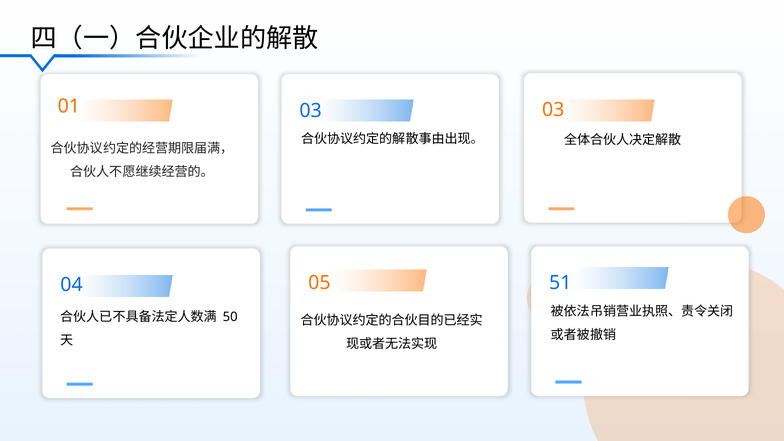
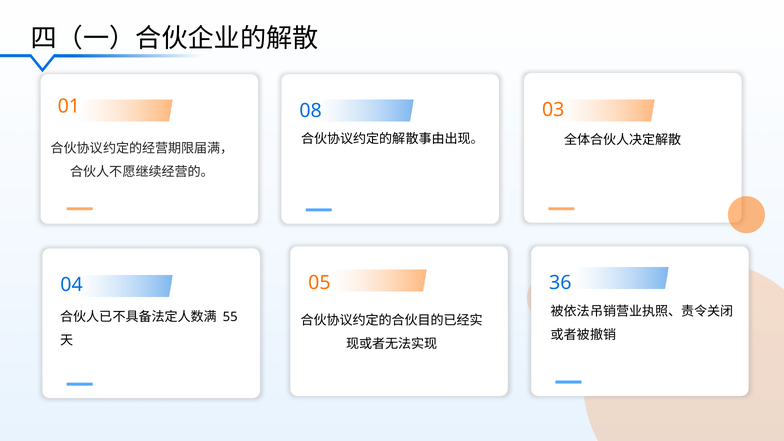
01 03: 03 -> 08
51: 51 -> 36
50: 50 -> 55
